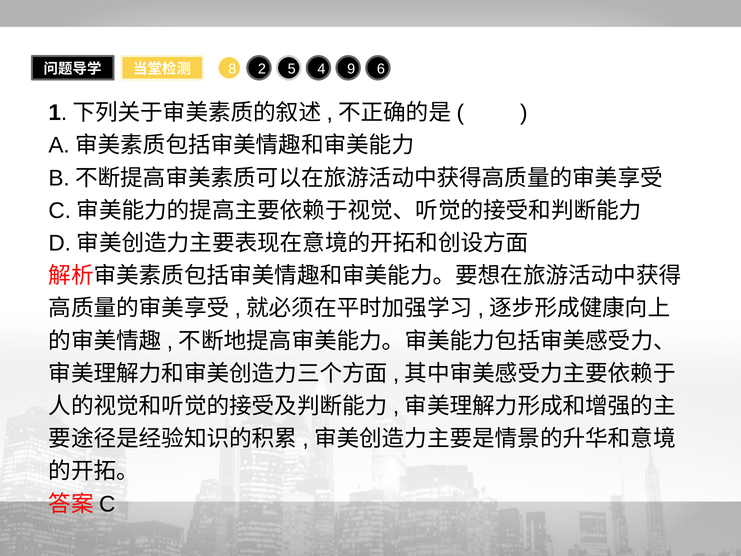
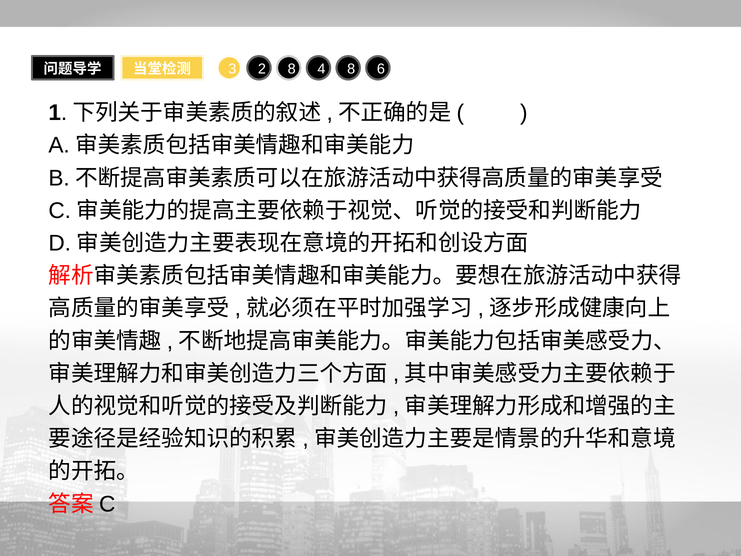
8: 8 -> 3
2 5: 5 -> 8
4 9: 9 -> 8
